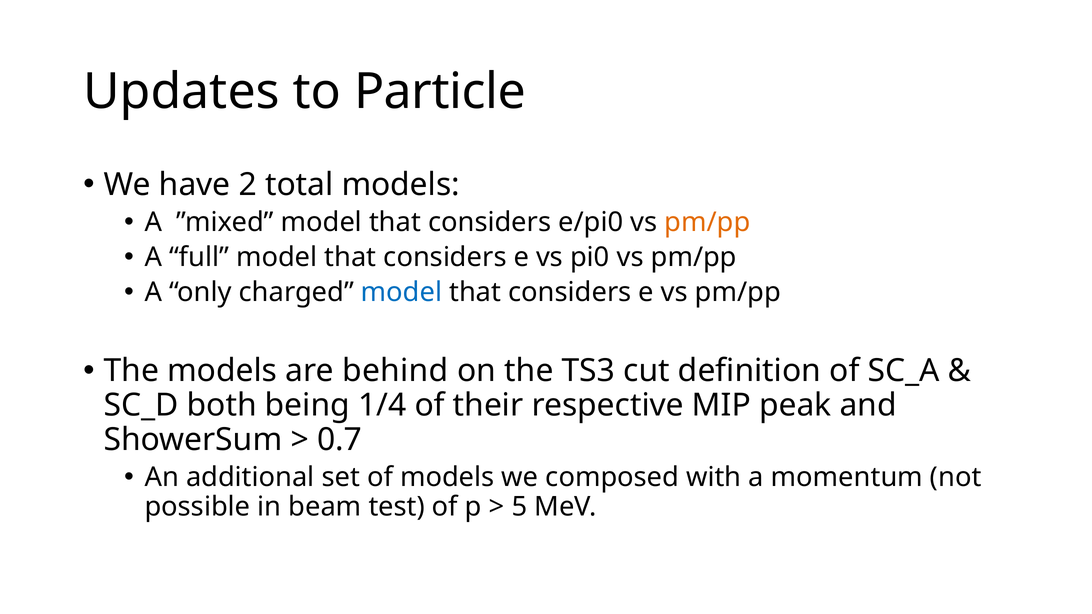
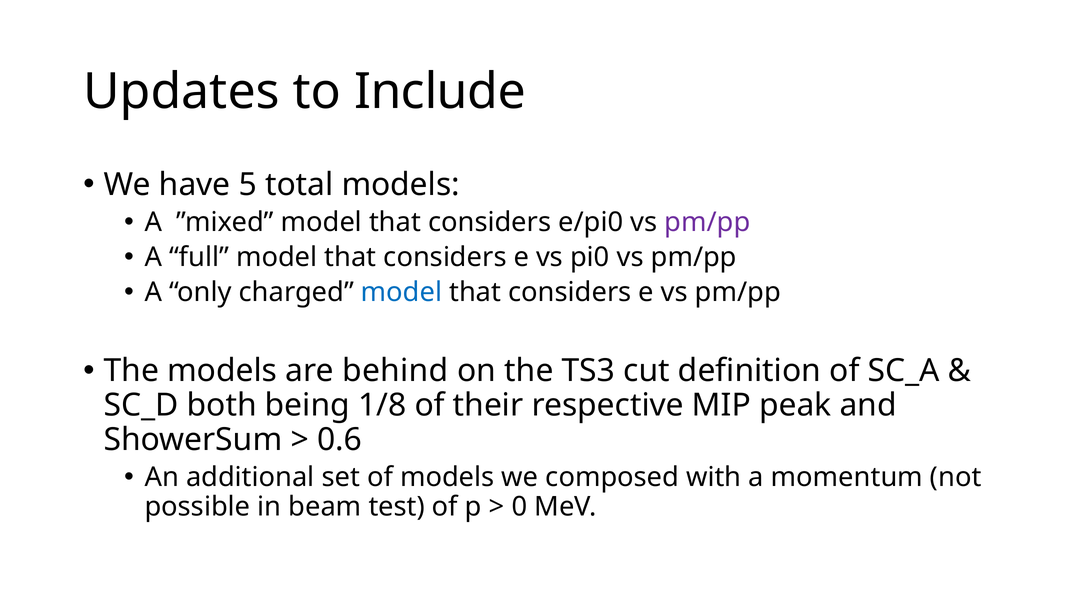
Particle: Particle -> Include
2: 2 -> 5
pm/pp at (707, 222) colour: orange -> purple
1/4: 1/4 -> 1/8
0.7: 0.7 -> 0.6
5: 5 -> 0
